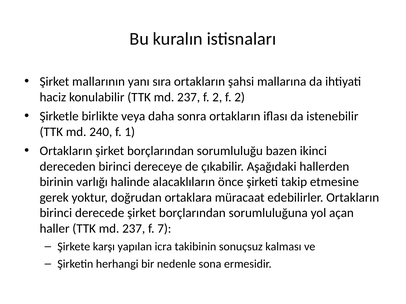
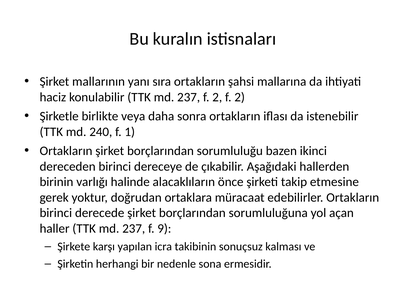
7: 7 -> 9
